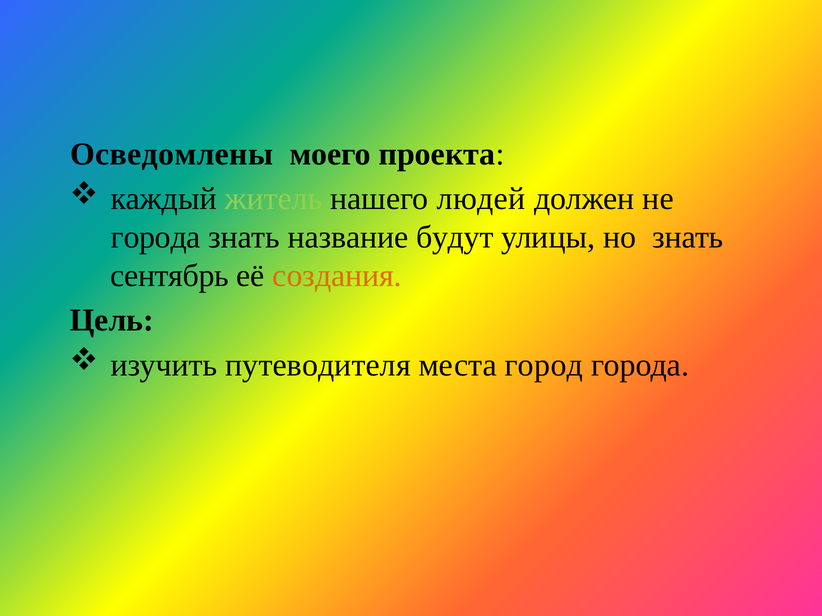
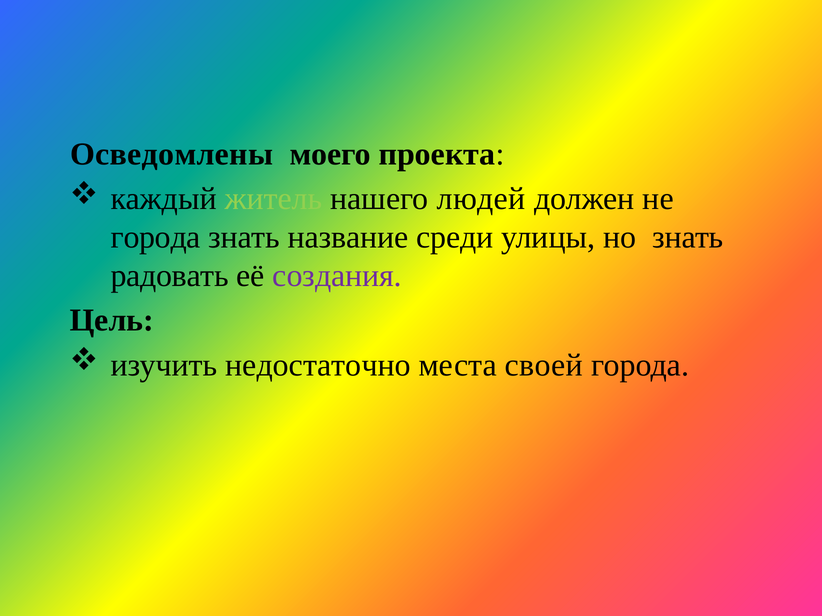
будут: будут -> среди
сентябрь: сентябрь -> радовать
создания colour: orange -> purple
путеводителя: путеводителя -> недостаточно
город: город -> своей
